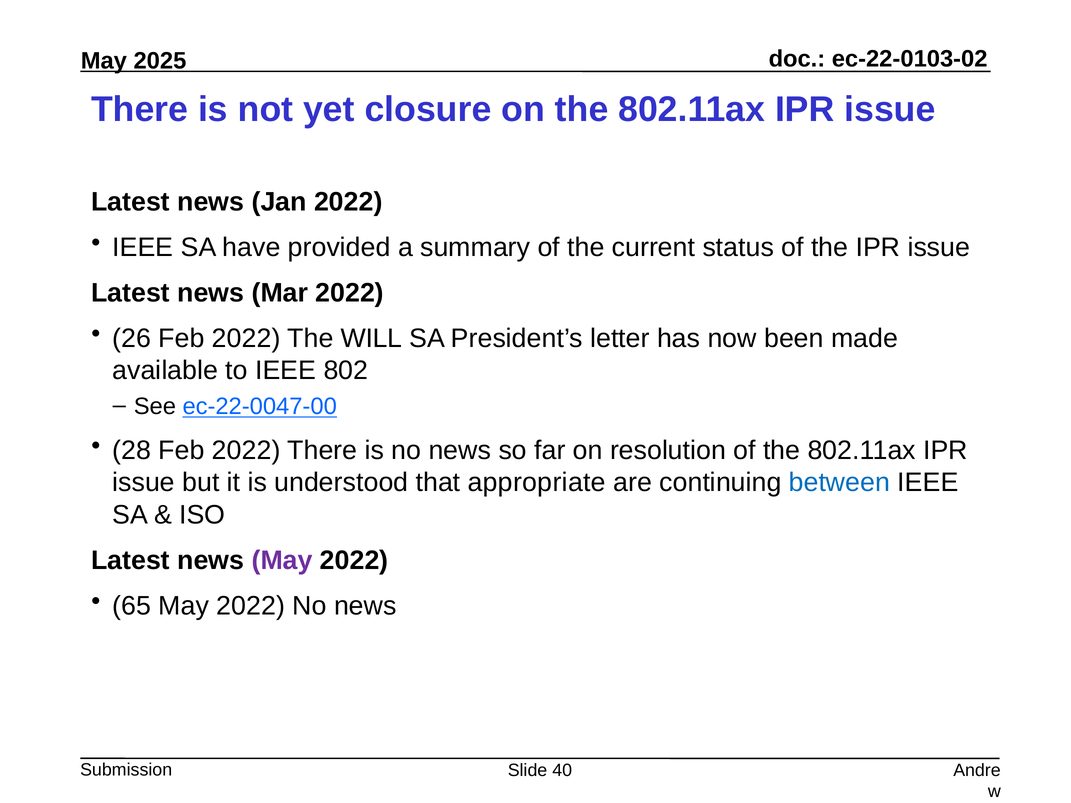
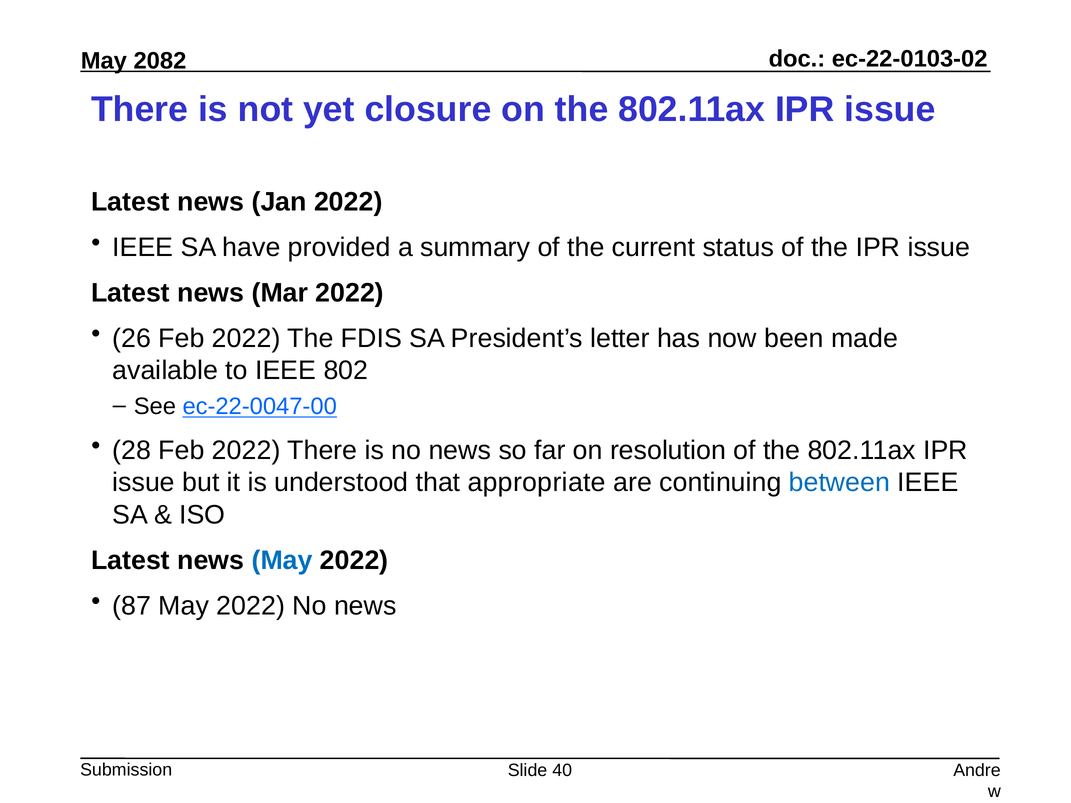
2025: 2025 -> 2082
WILL: WILL -> FDIS
May at (282, 560) colour: purple -> blue
65: 65 -> 87
